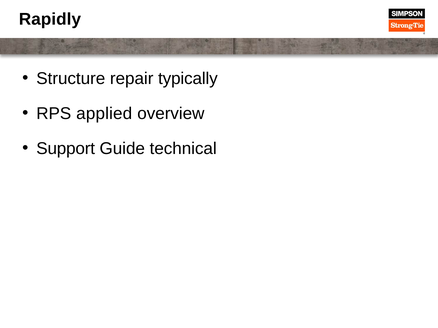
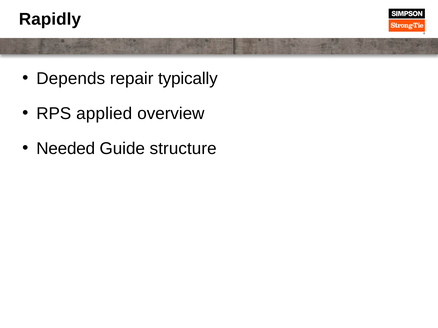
Structure: Structure -> Depends
Support: Support -> Needed
technical: technical -> structure
